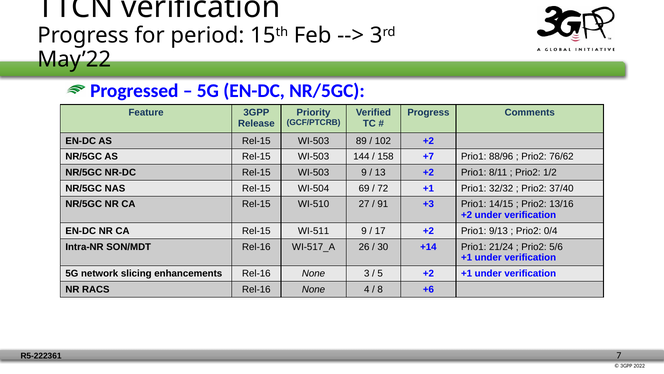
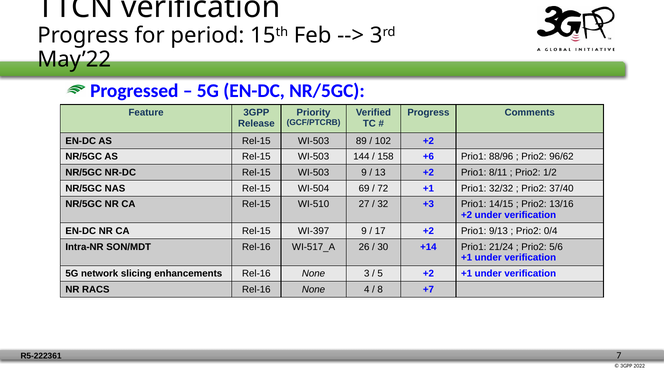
+7: +7 -> +6
76/62: 76/62 -> 96/62
91: 91 -> 32
WI-511: WI-511 -> WI-397
+6: +6 -> +7
